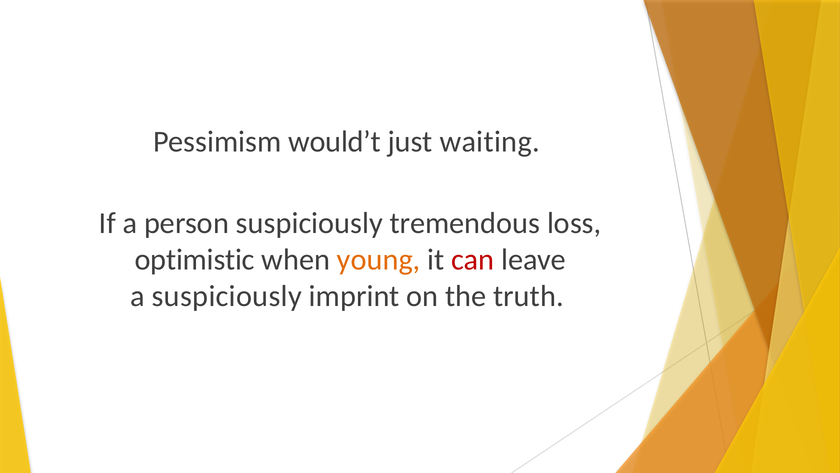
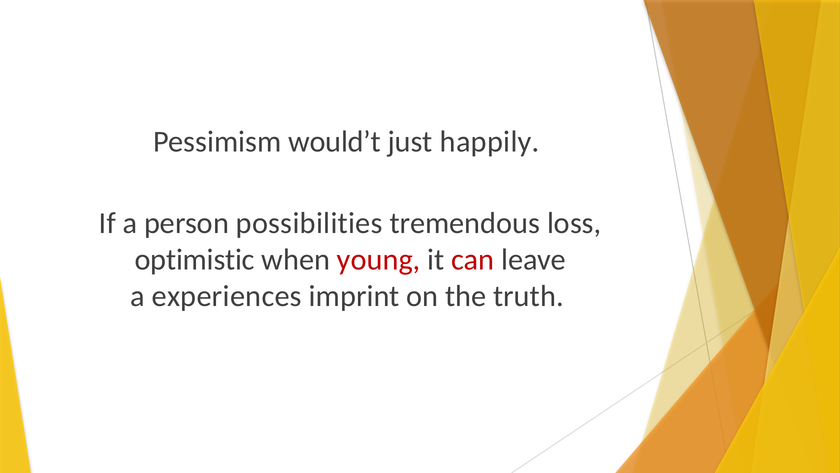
waiting: waiting -> happily
person suspiciously: suspiciously -> possibilities
young colour: orange -> red
a suspiciously: suspiciously -> experiences
